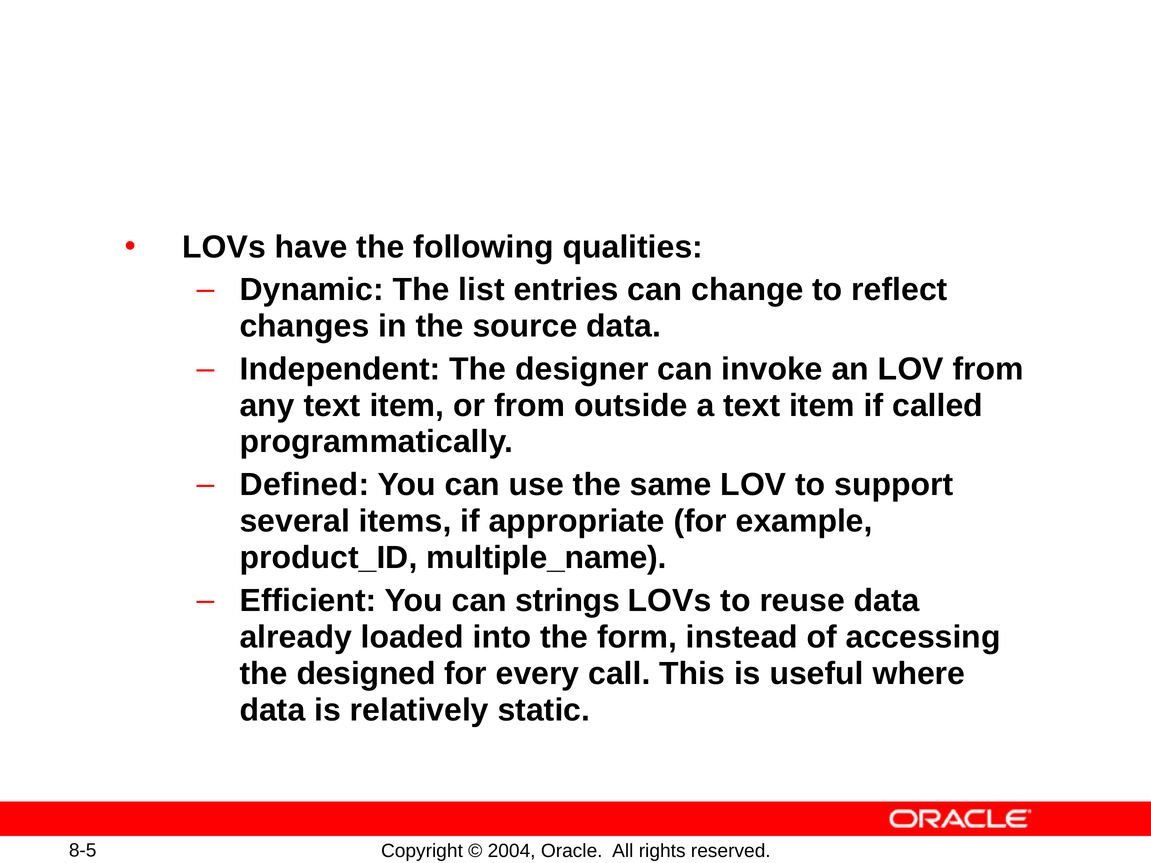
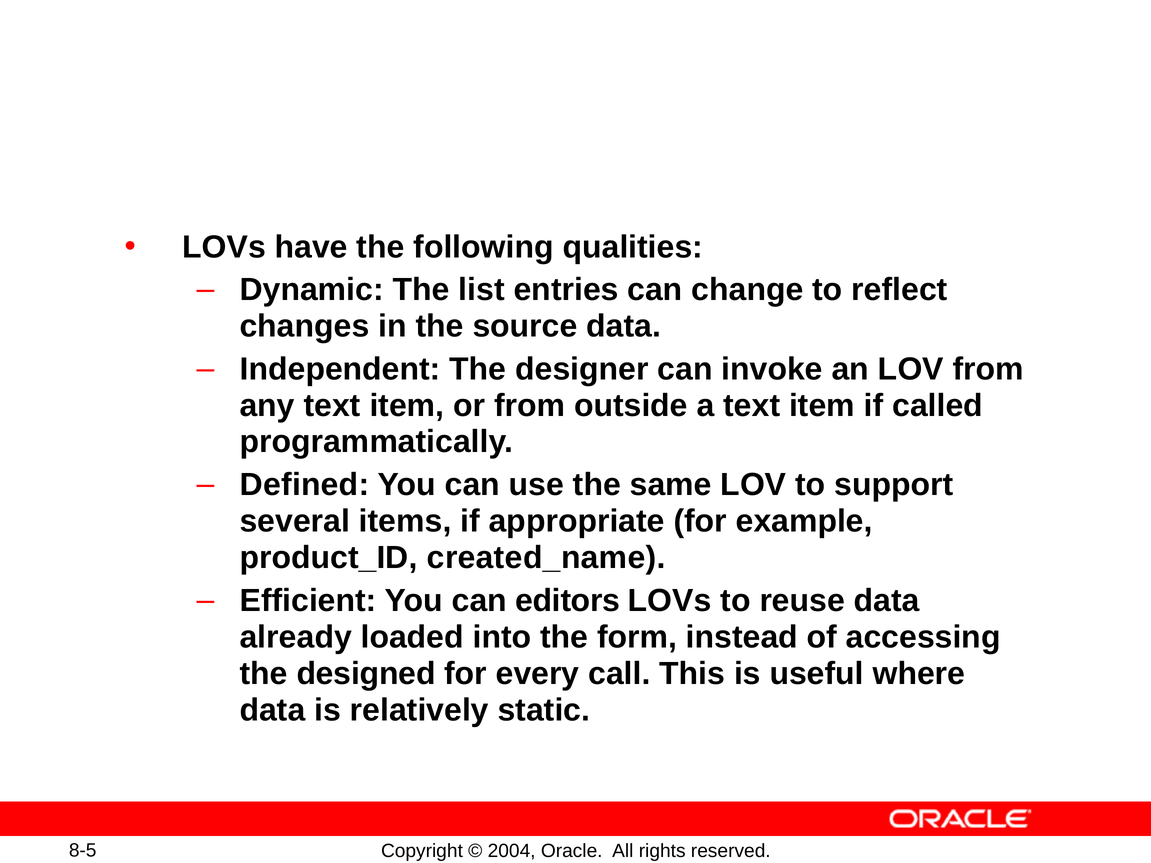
multiple_name: multiple_name -> created_name
strings: strings -> editors
